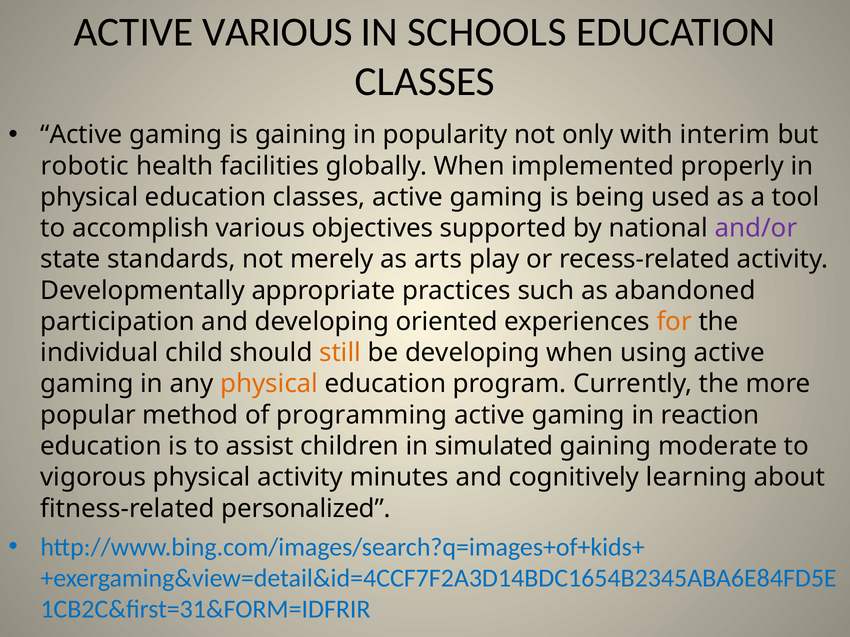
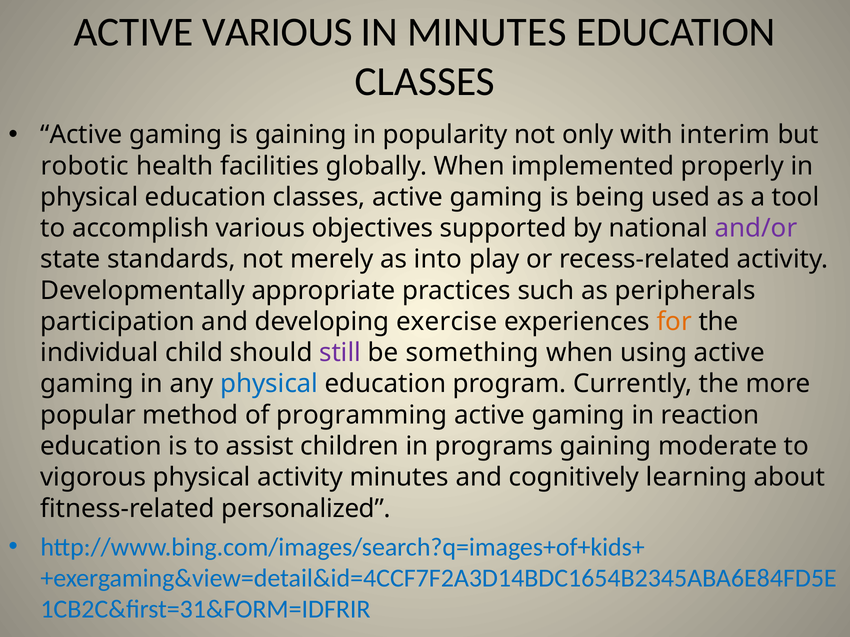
IN SCHOOLS: SCHOOLS -> MINUTES
arts: arts -> into
abandoned: abandoned -> peripherals
oriented: oriented -> exercise
still colour: orange -> purple
be developing: developing -> something
physical at (269, 384) colour: orange -> blue
simulated: simulated -> programs
